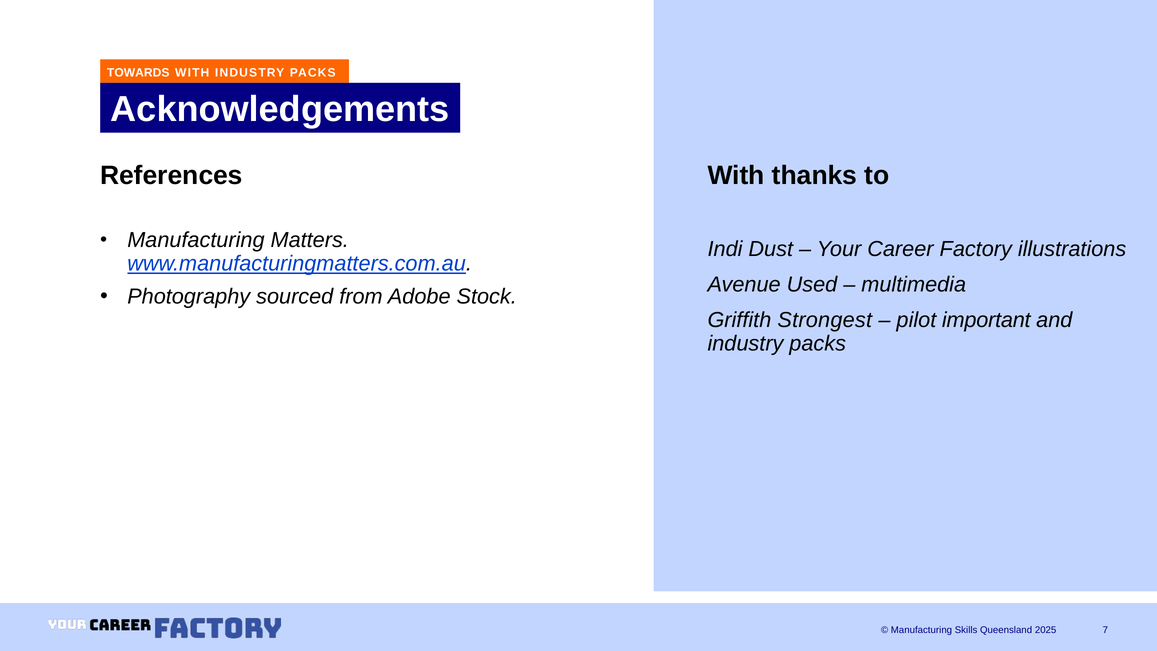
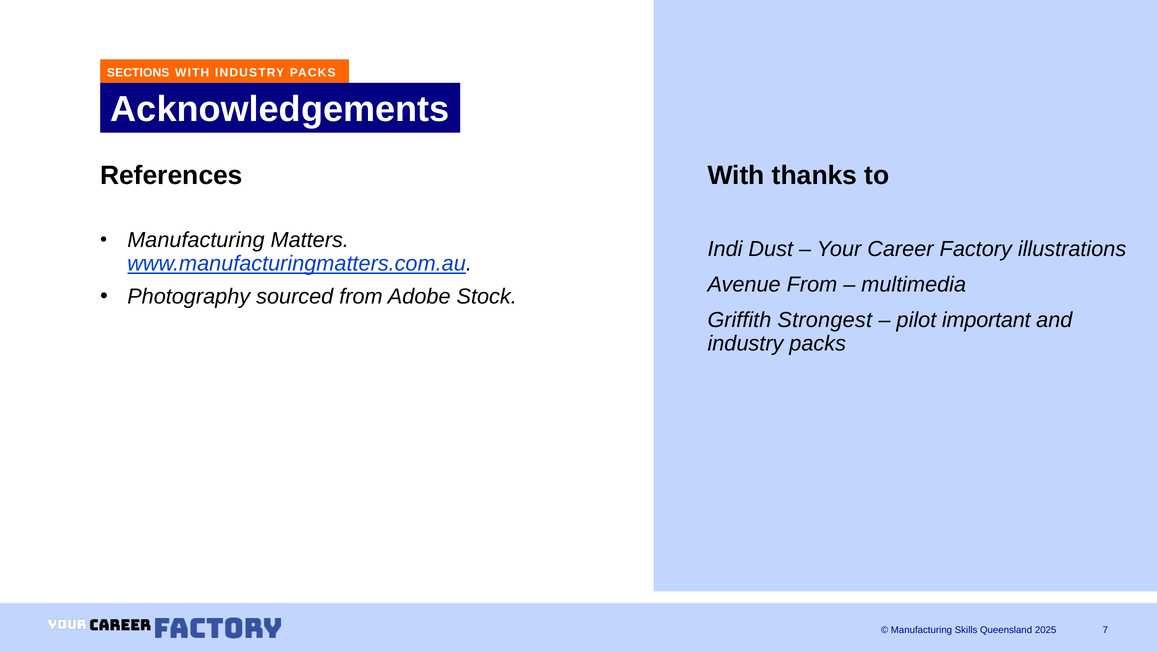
TOWARDS: TOWARDS -> SECTIONS
Avenue Used: Used -> From
